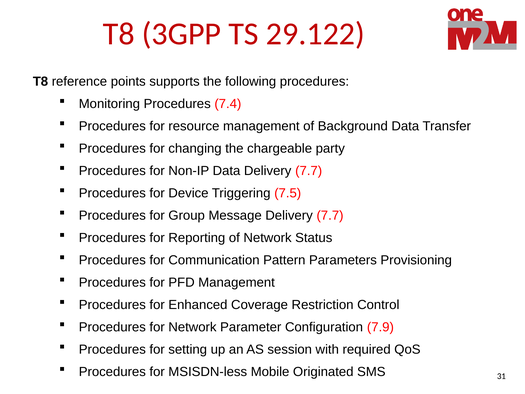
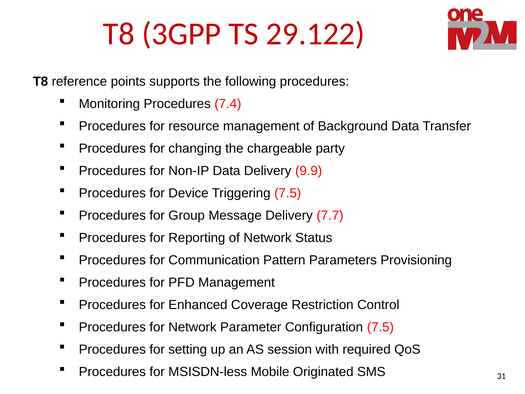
Data Delivery 7.7: 7.7 -> 9.9
Configuration 7.9: 7.9 -> 7.5
